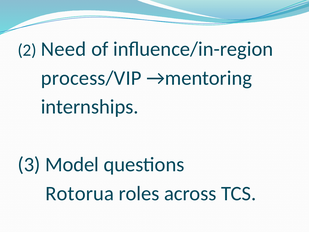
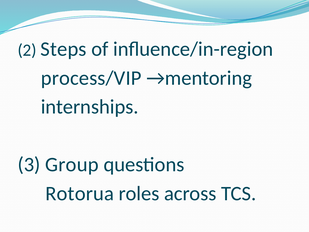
Need: Need -> Steps
Model: Model -> Group
